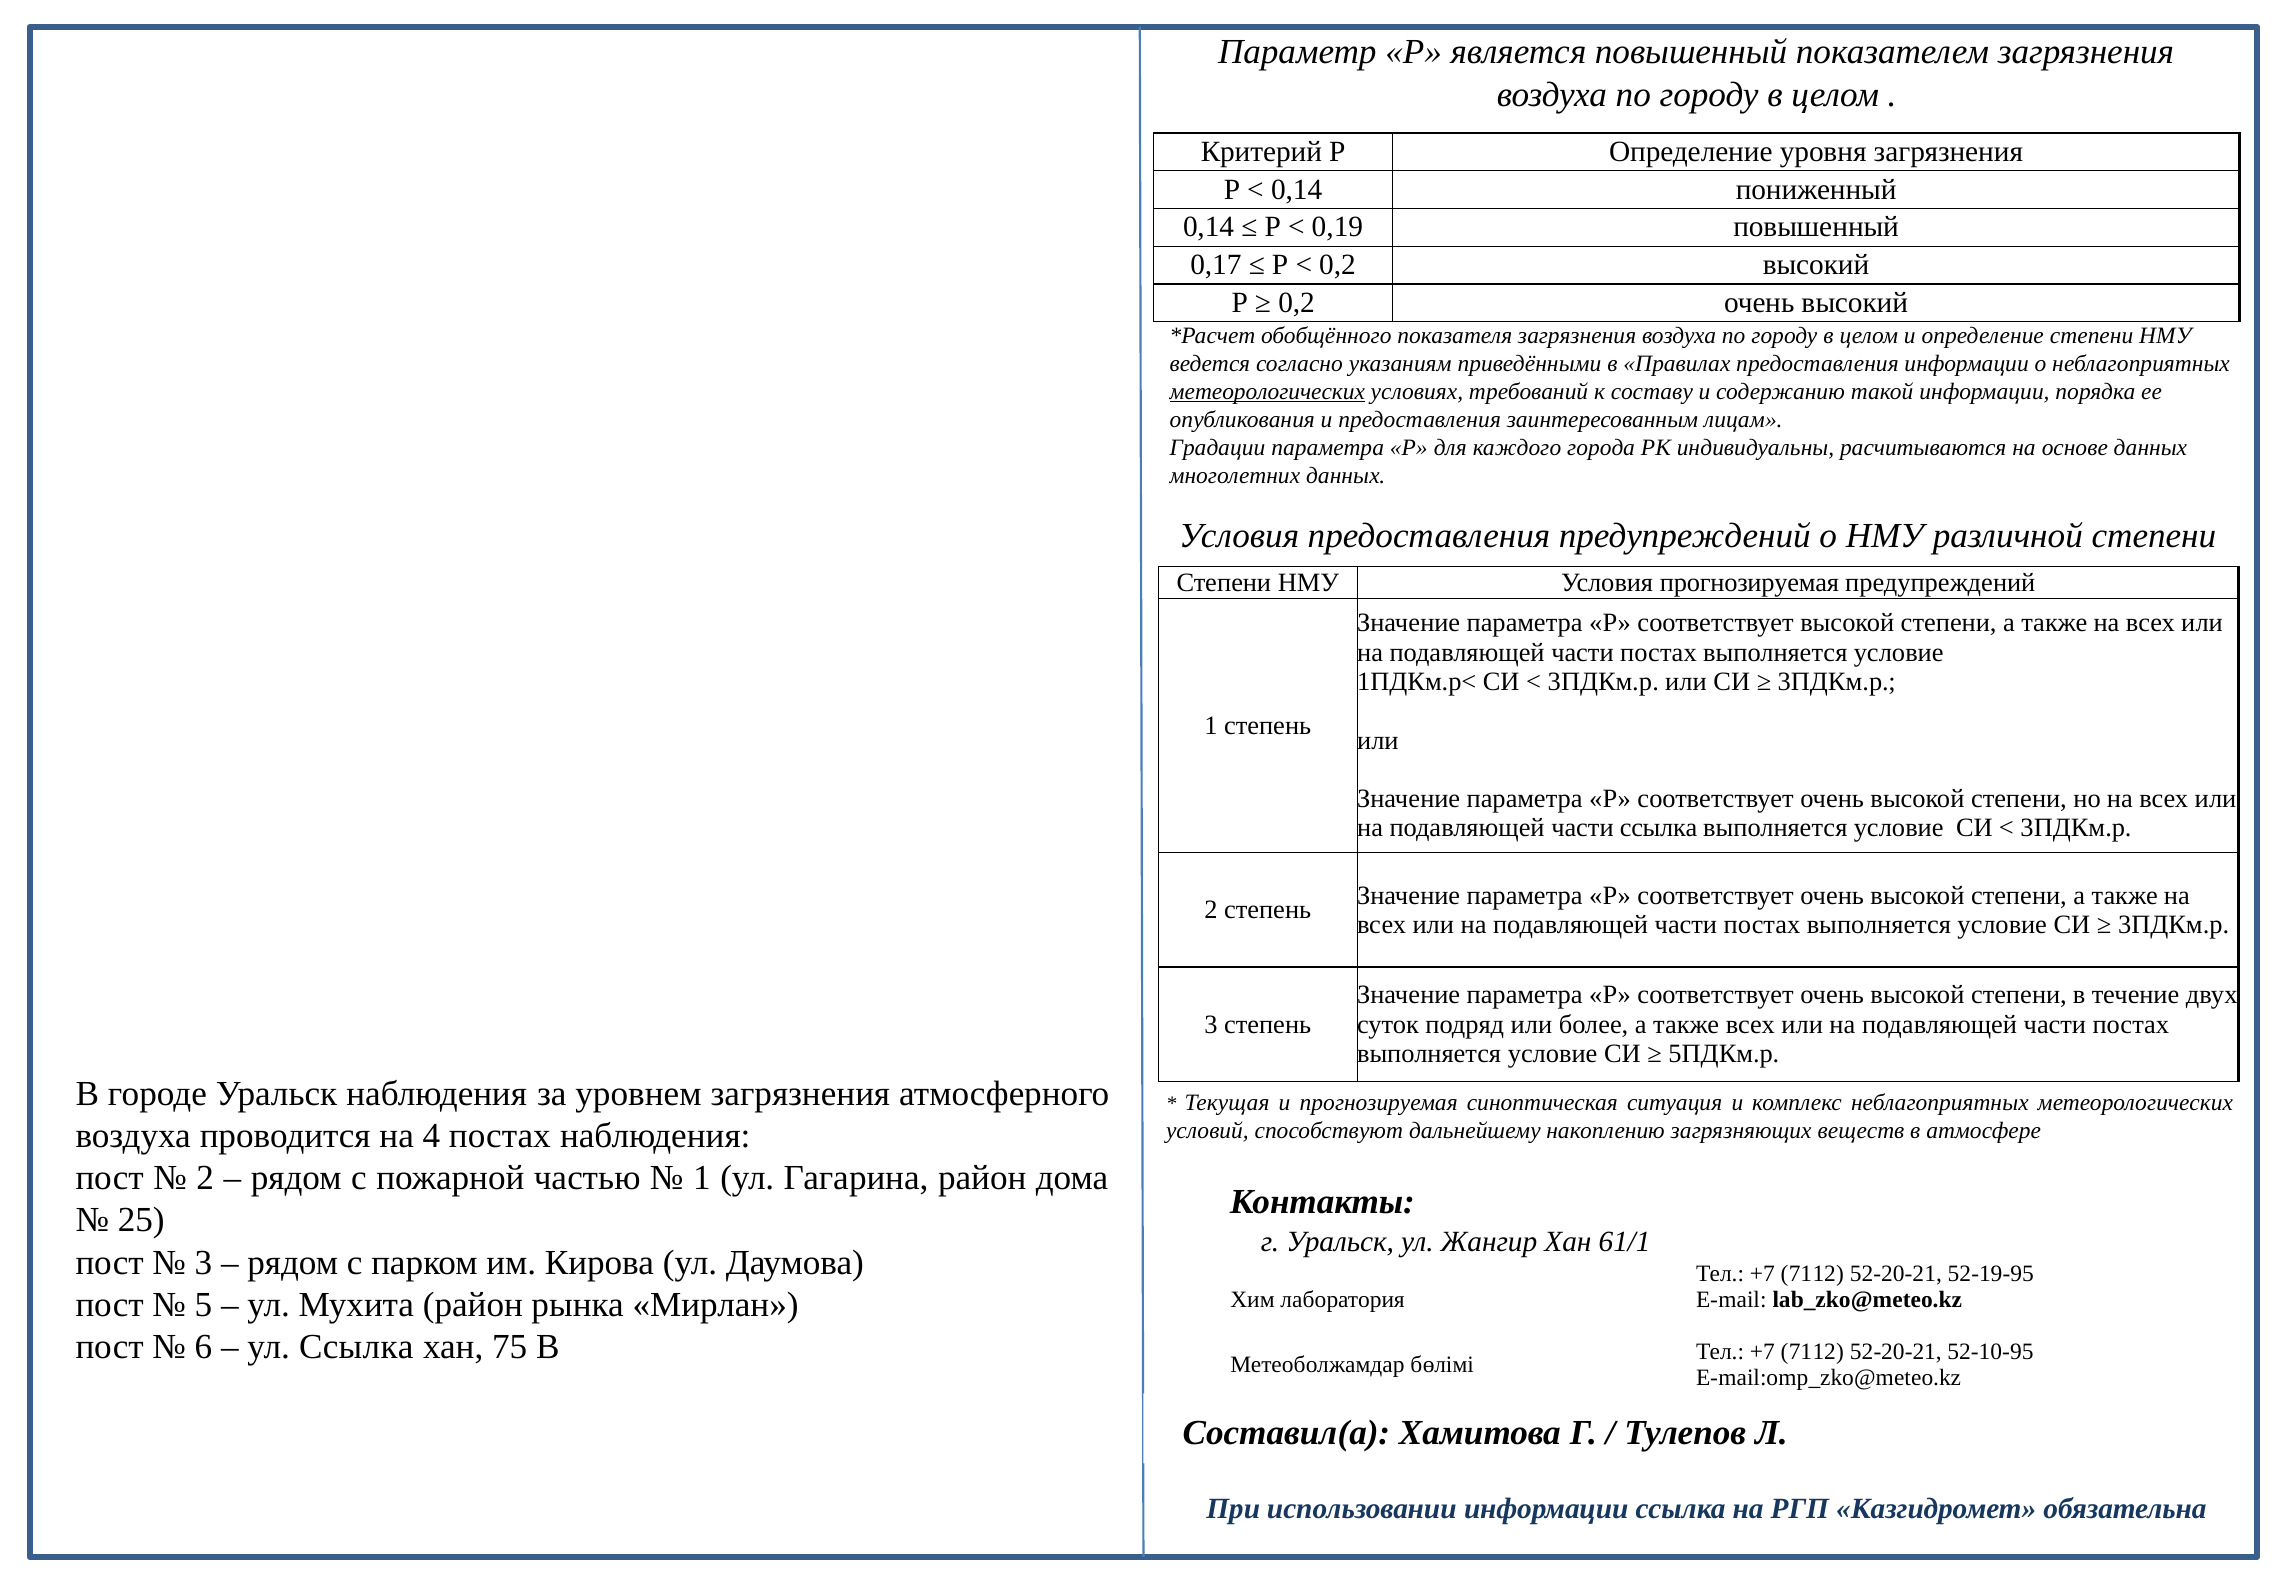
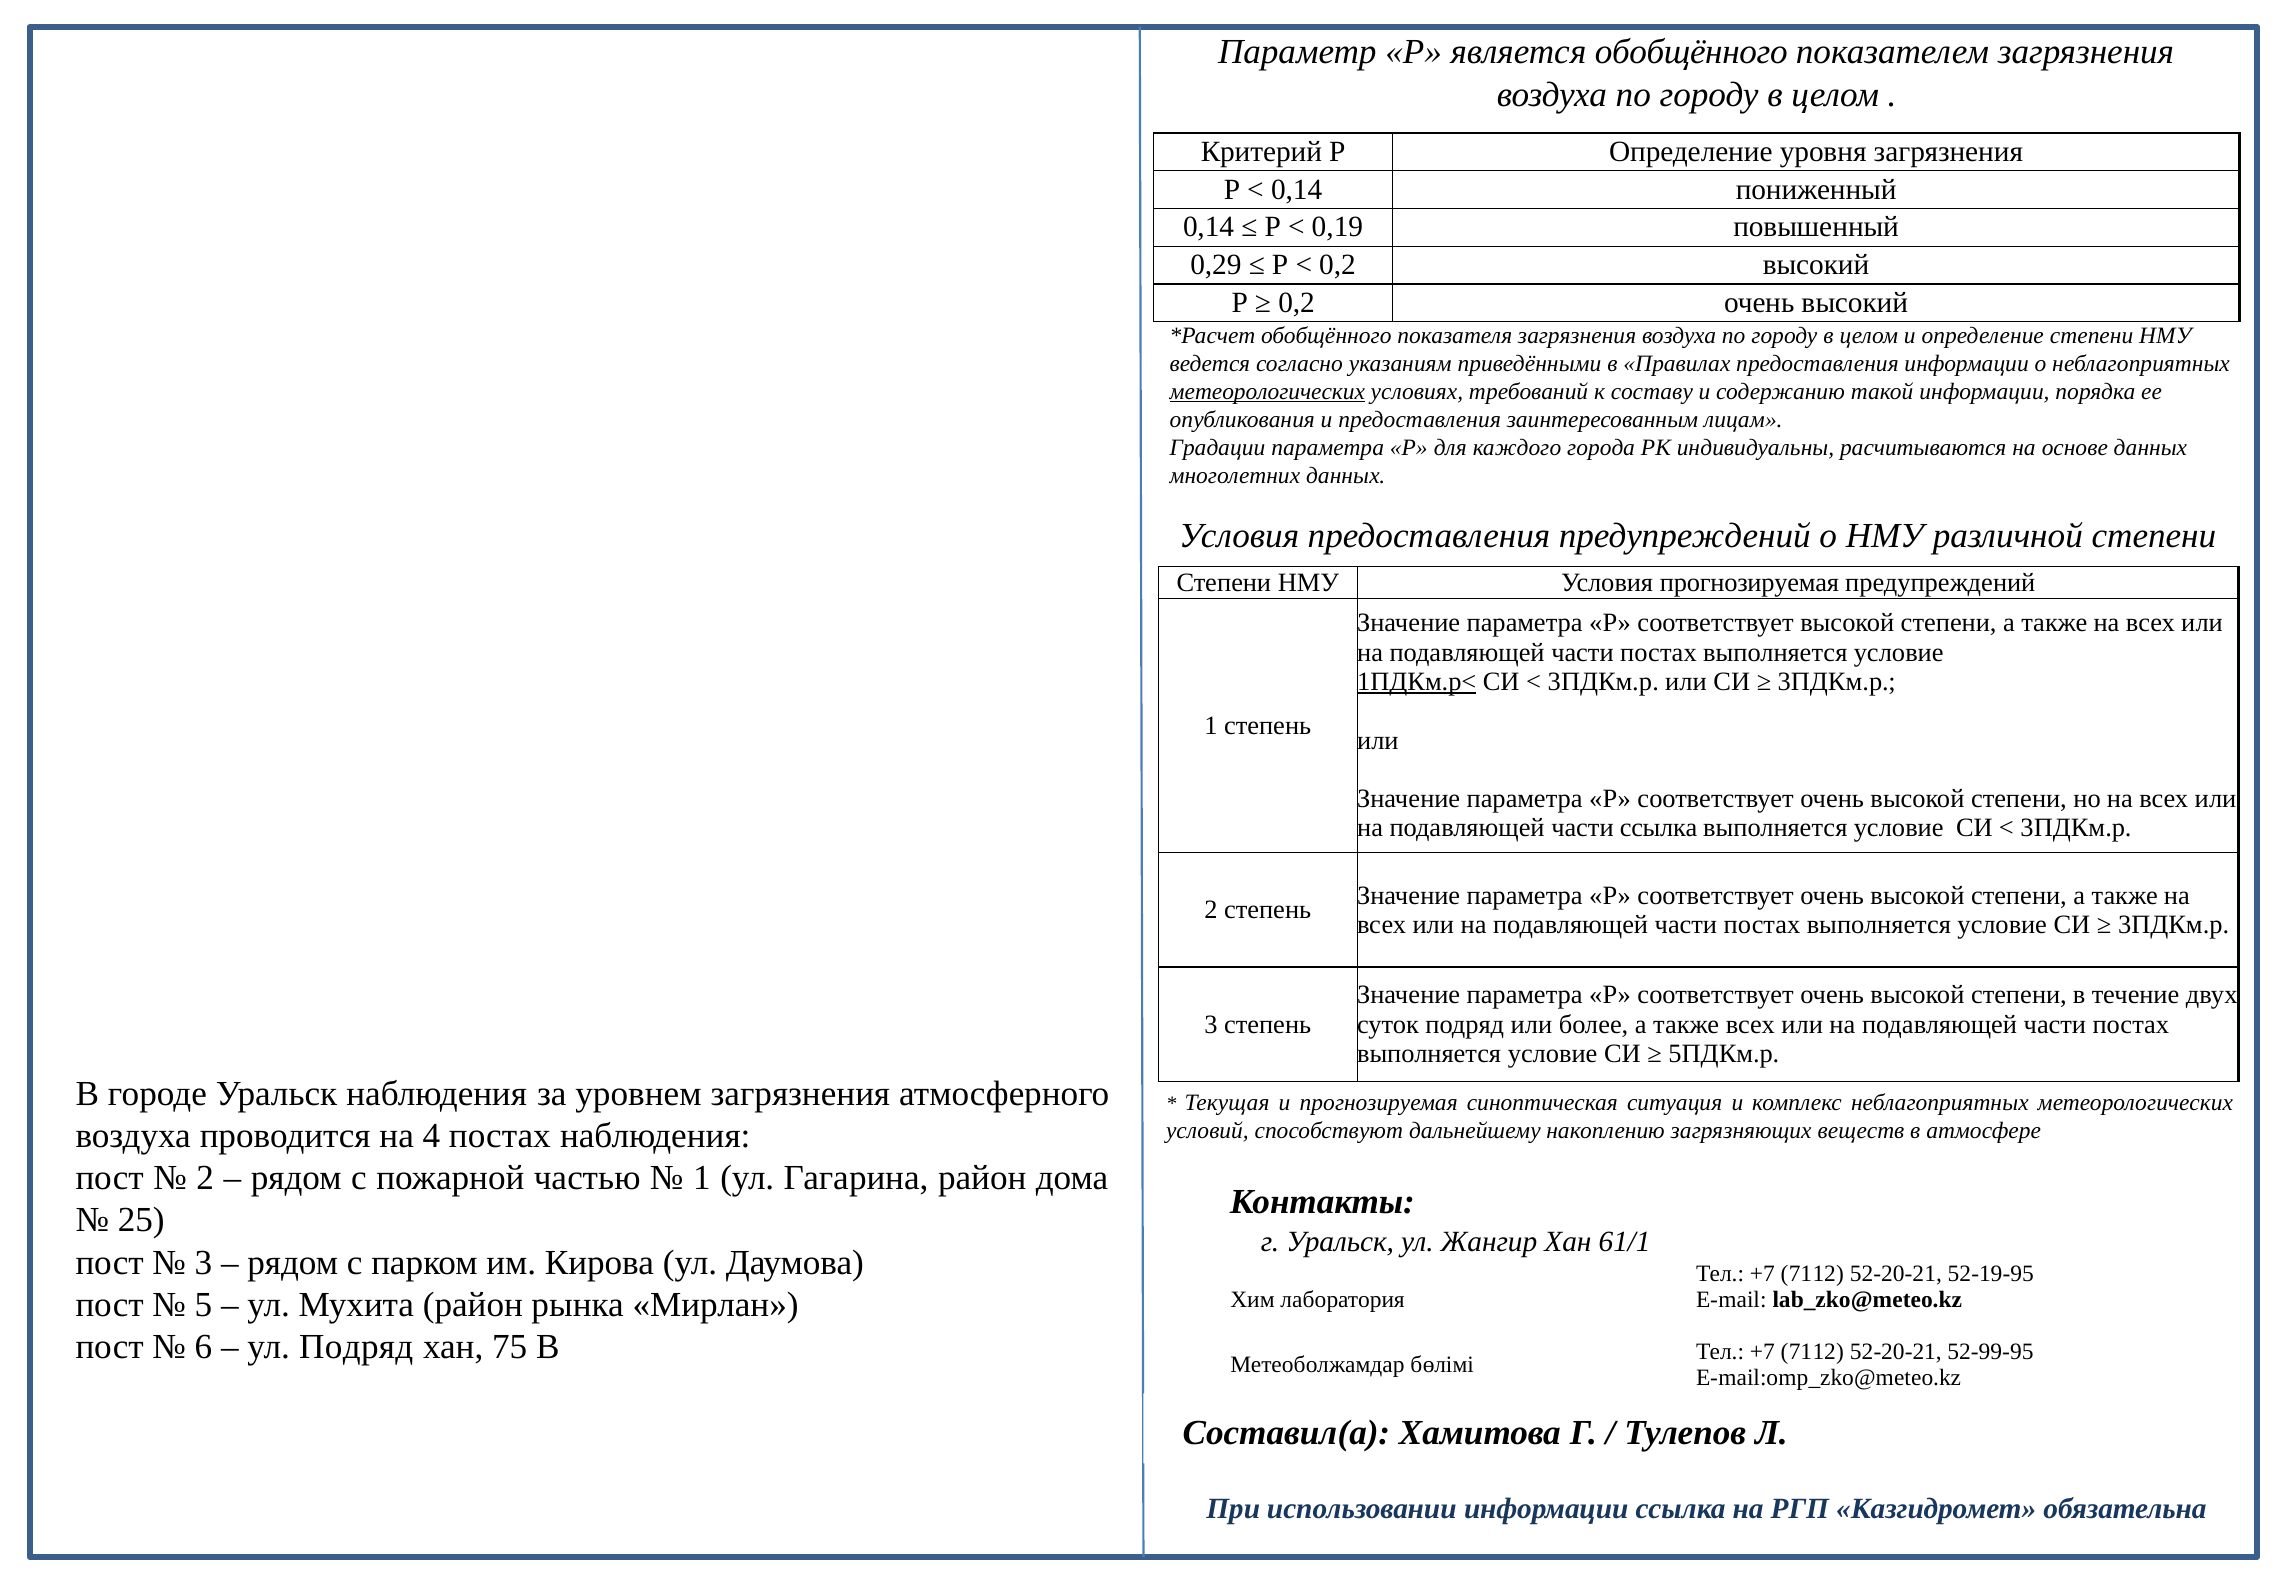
является повышенный: повышенный -> обобщённого
0,17: 0,17 -> 0,29
1ПДКм.р< underline: none -> present
ул Ссылка: Ссылка -> Подряд
52-10-95: 52-10-95 -> 52-99-95
